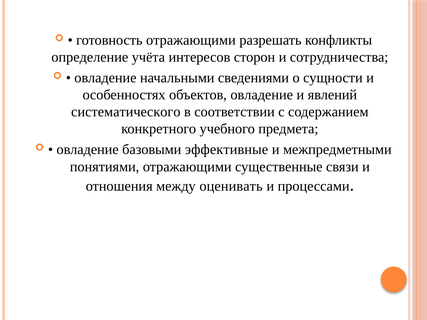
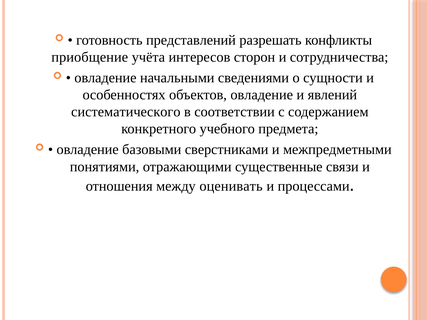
готовность отражающими: отражающими -> представлений
определение: определение -> приобщение
эффективные: эффективные -> сверстниками
